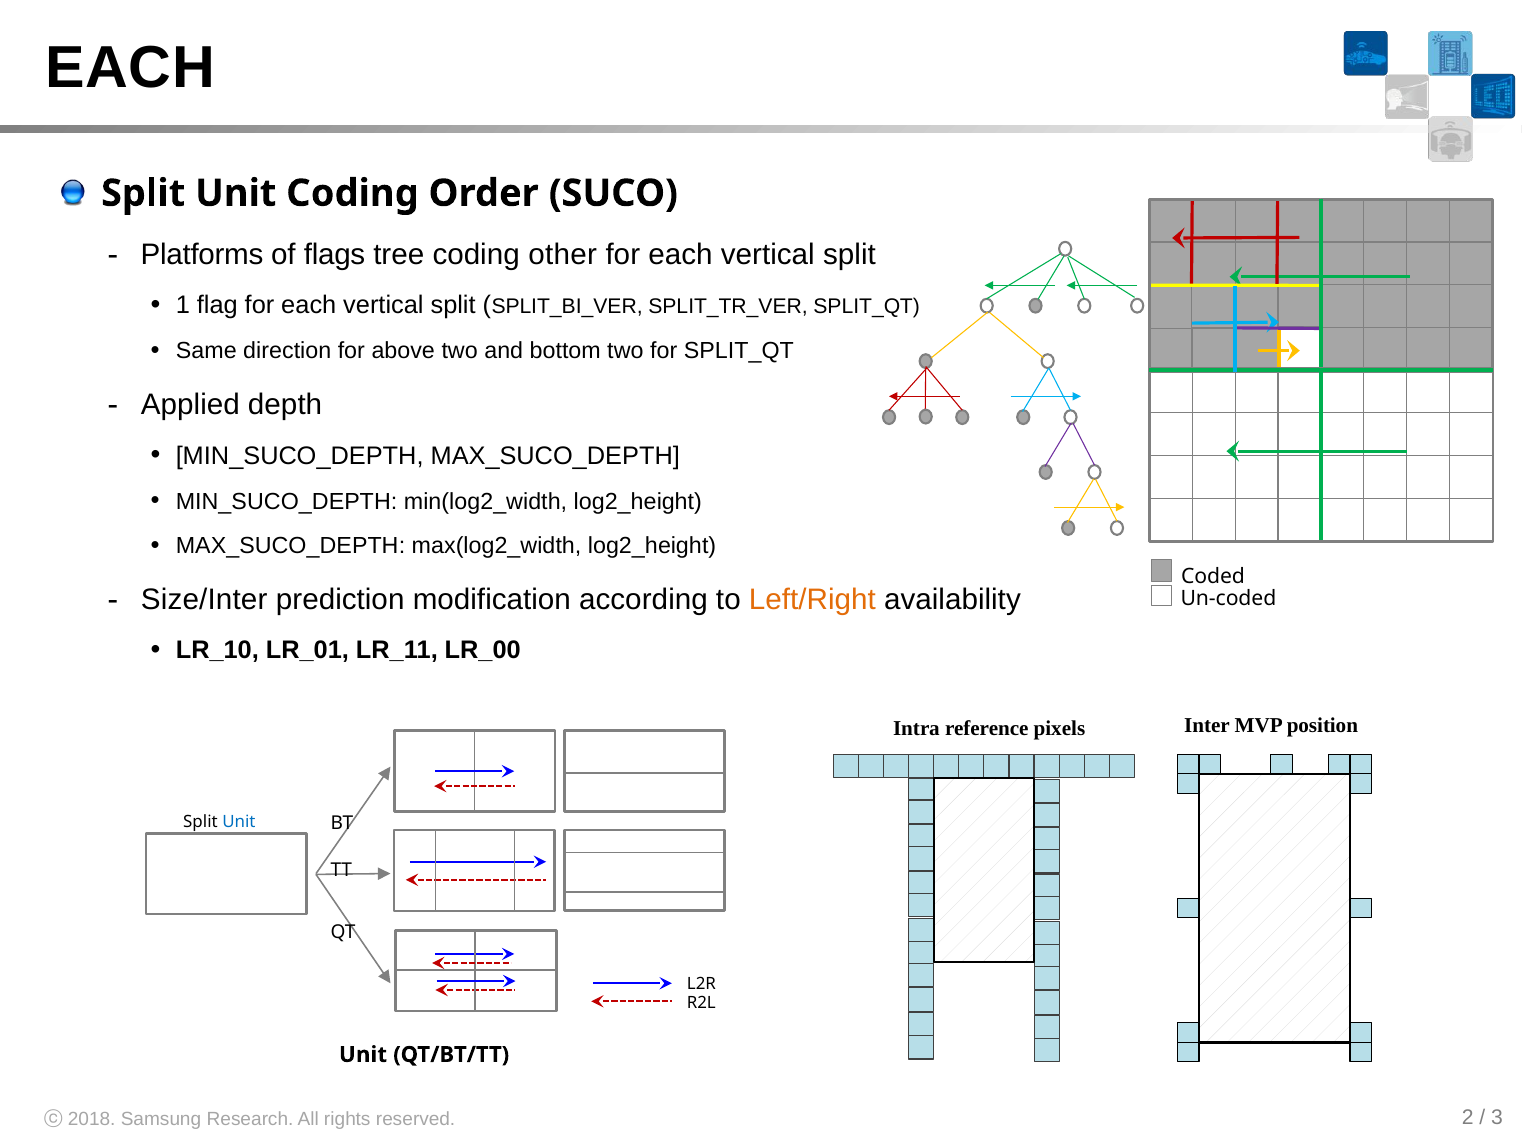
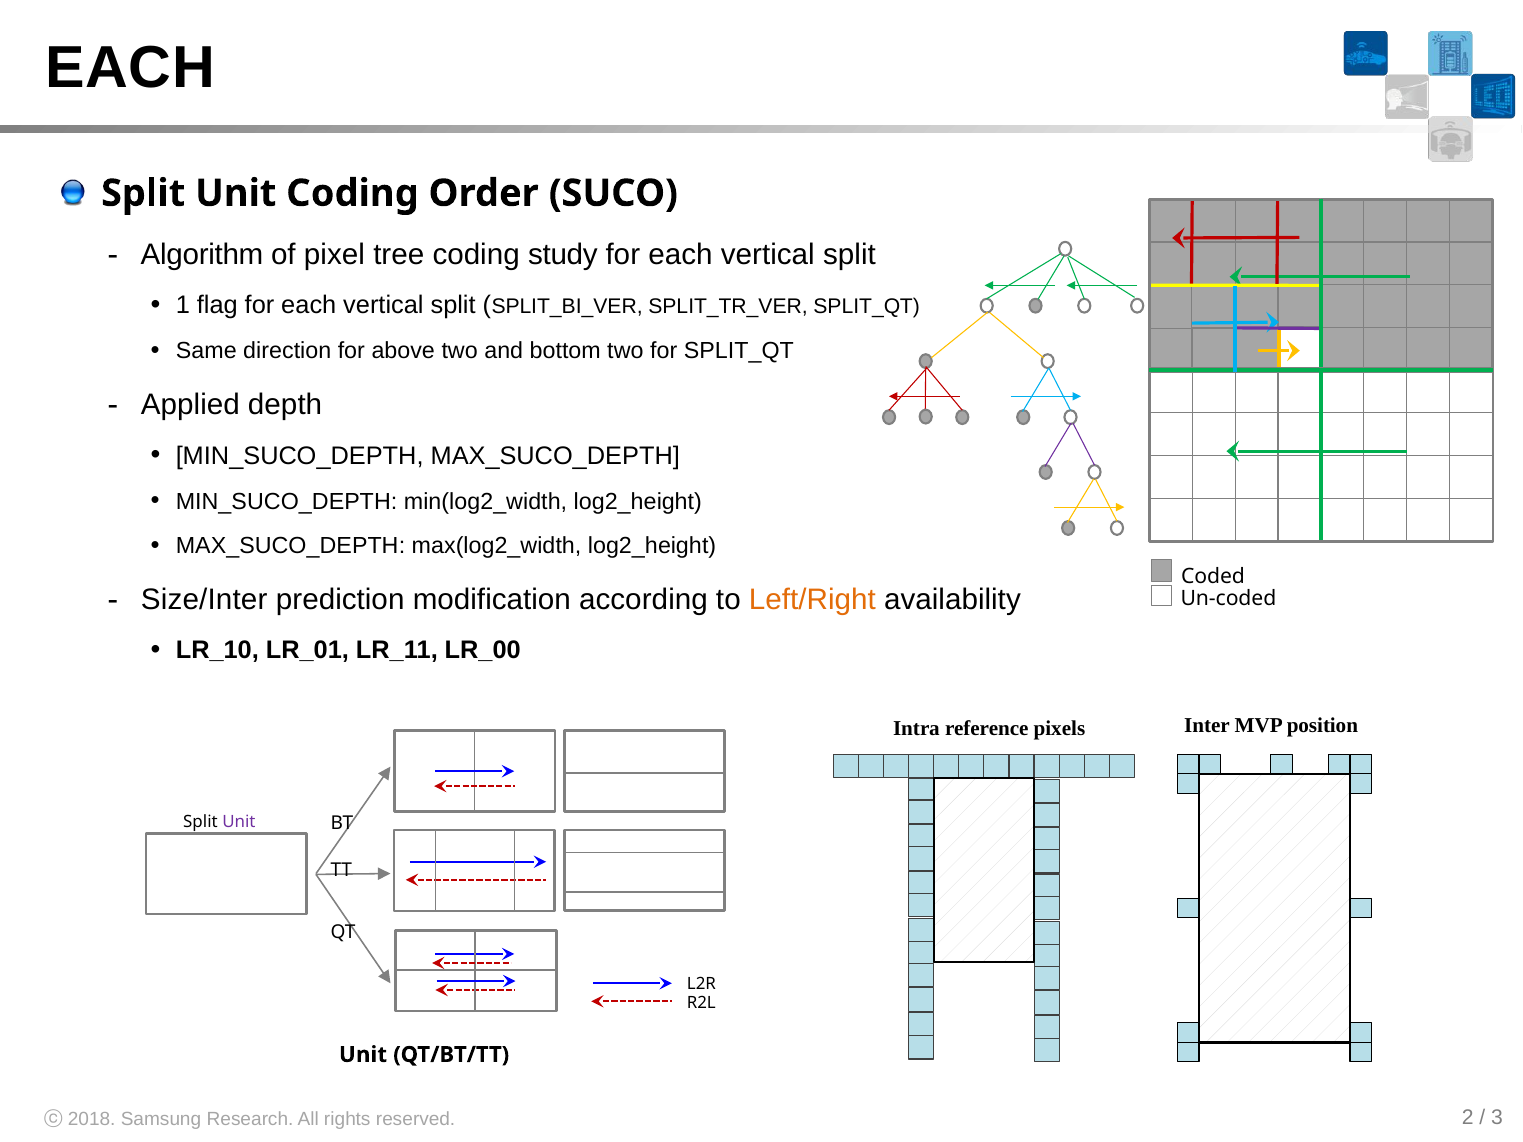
Platforms: Platforms -> Algorithm
flags: flags -> pixel
other: other -> study
Unit at (239, 822) colour: blue -> purple
